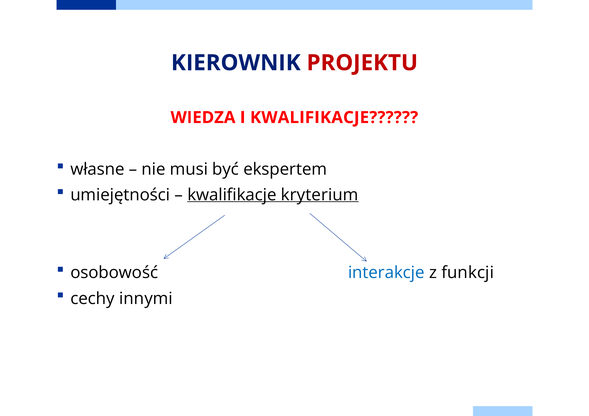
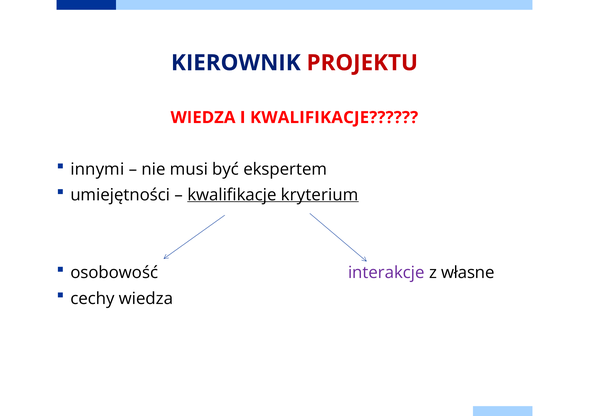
własne: własne -> innymi
interakcje colour: blue -> purple
funkcji: funkcji -> własne
cechy innymi: innymi -> wiedza
